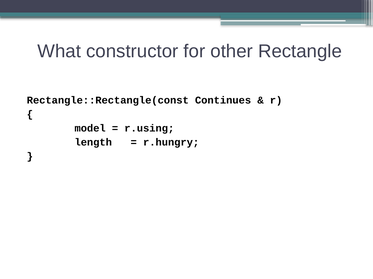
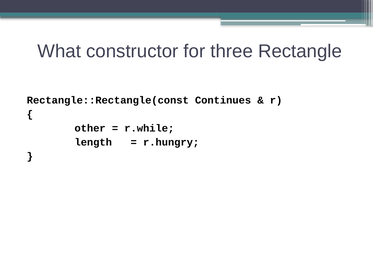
other: other -> three
model: model -> other
r.using: r.using -> r.while
